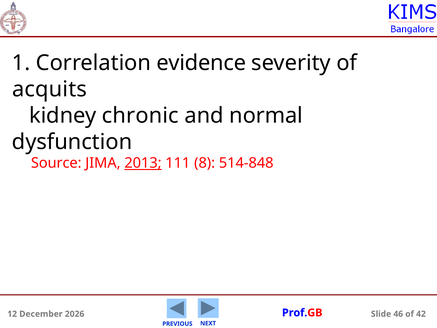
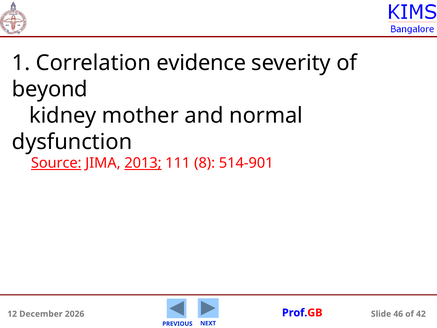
acquits: acquits -> beyond
chronic: chronic -> mother
Source underline: none -> present
514-848: 514-848 -> 514-901
